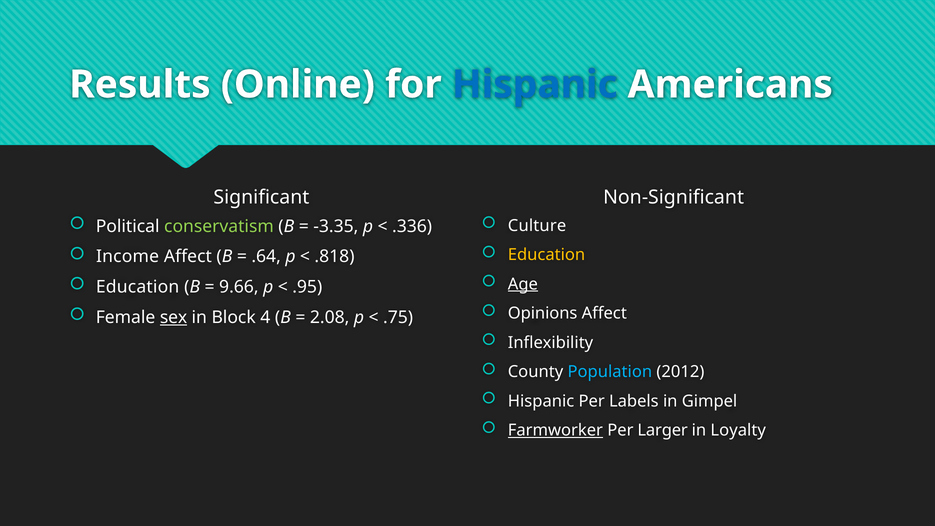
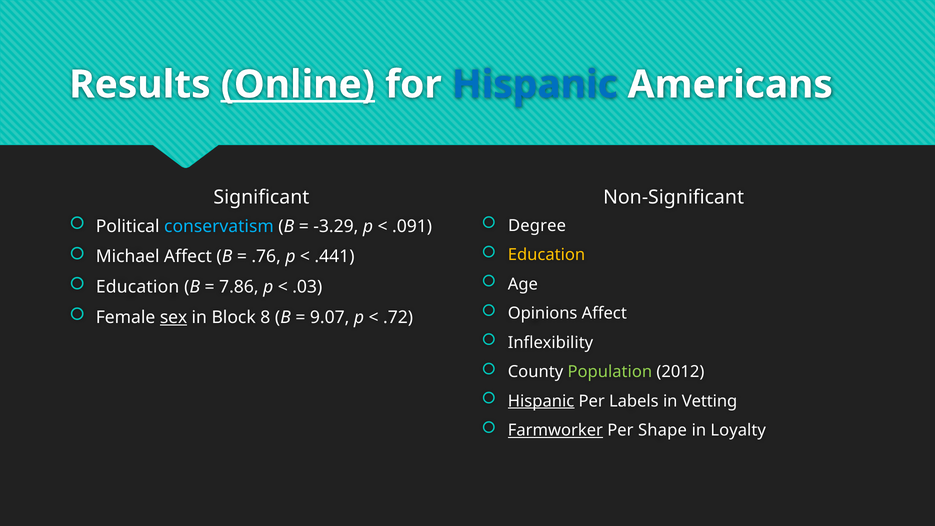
Online underline: none -> present
Culture: Culture -> Degree
conservatism colour: light green -> light blue
-3.35: -3.35 -> -3.29
.336: .336 -> .091
Income: Income -> Michael
.64: .64 -> .76
.818: .818 -> .441
Age underline: present -> none
9.66: 9.66 -> 7.86
.95: .95 -> .03
4: 4 -> 8
2.08: 2.08 -> 9.07
.75: .75 -> .72
Population colour: light blue -> light green
Hispanic at (541, 401) underline: none -> present
Gimpel: Gimpel -> Vetting
Larger: Larger -> Shape
